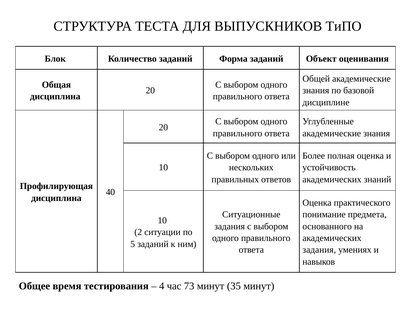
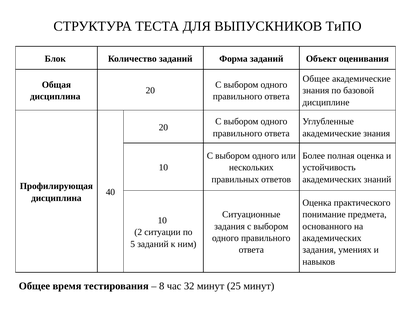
Общей at (316, 79): Общей -> Общее
4: 4 -> 8
73: 73 -> 32
35: 35 -> 25
